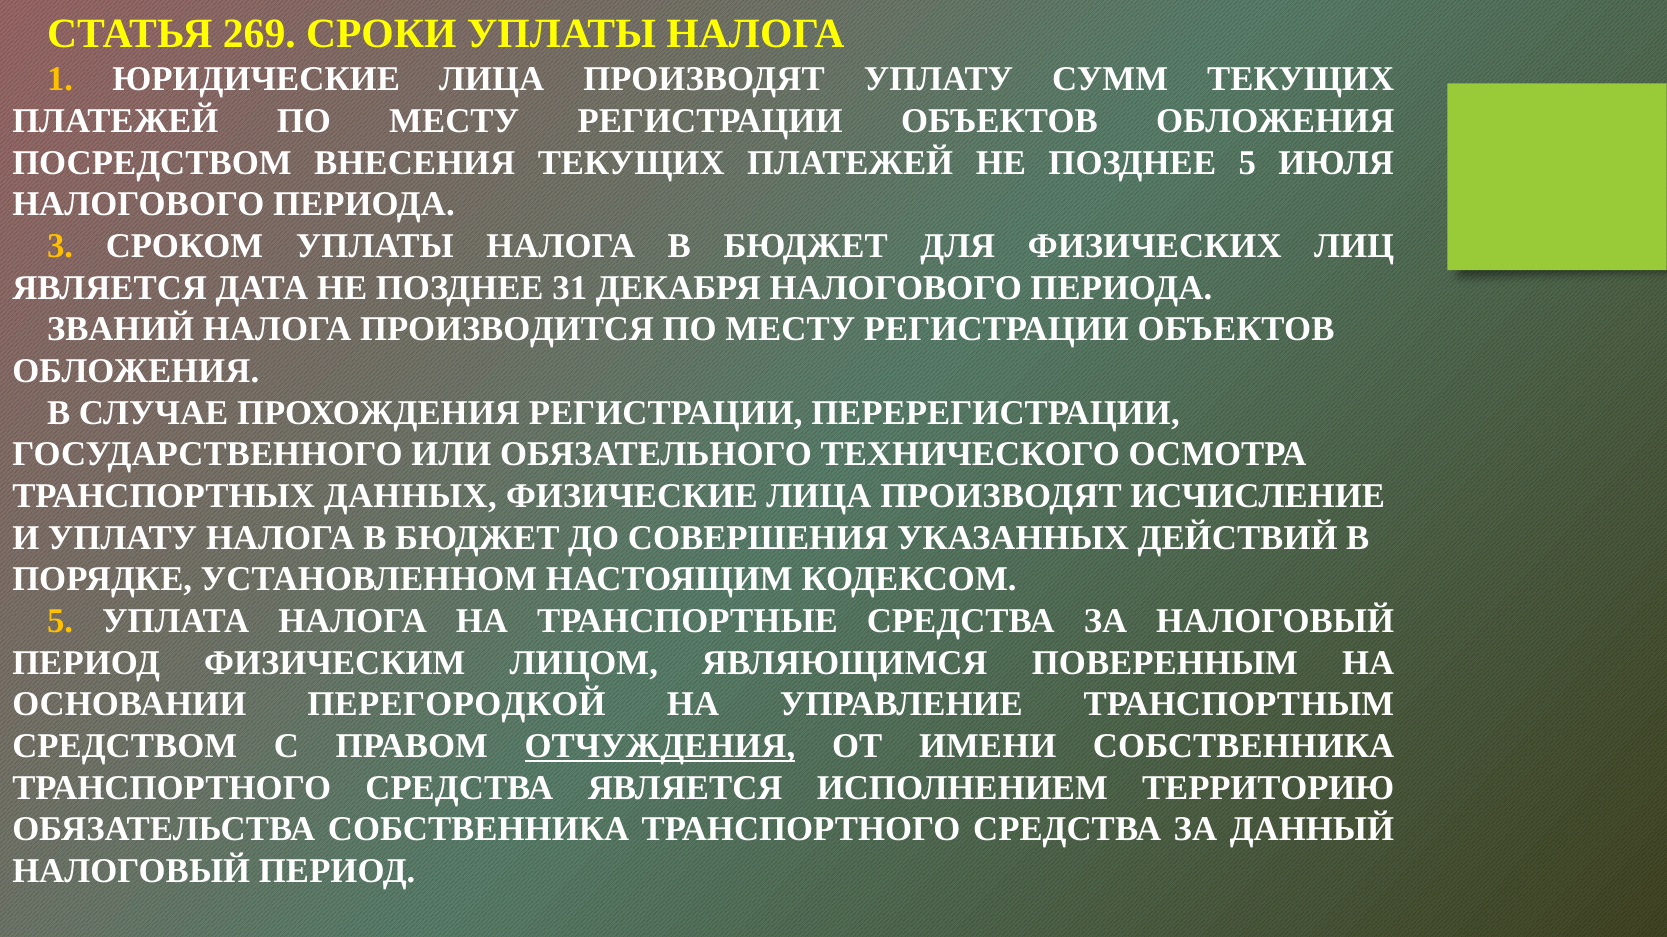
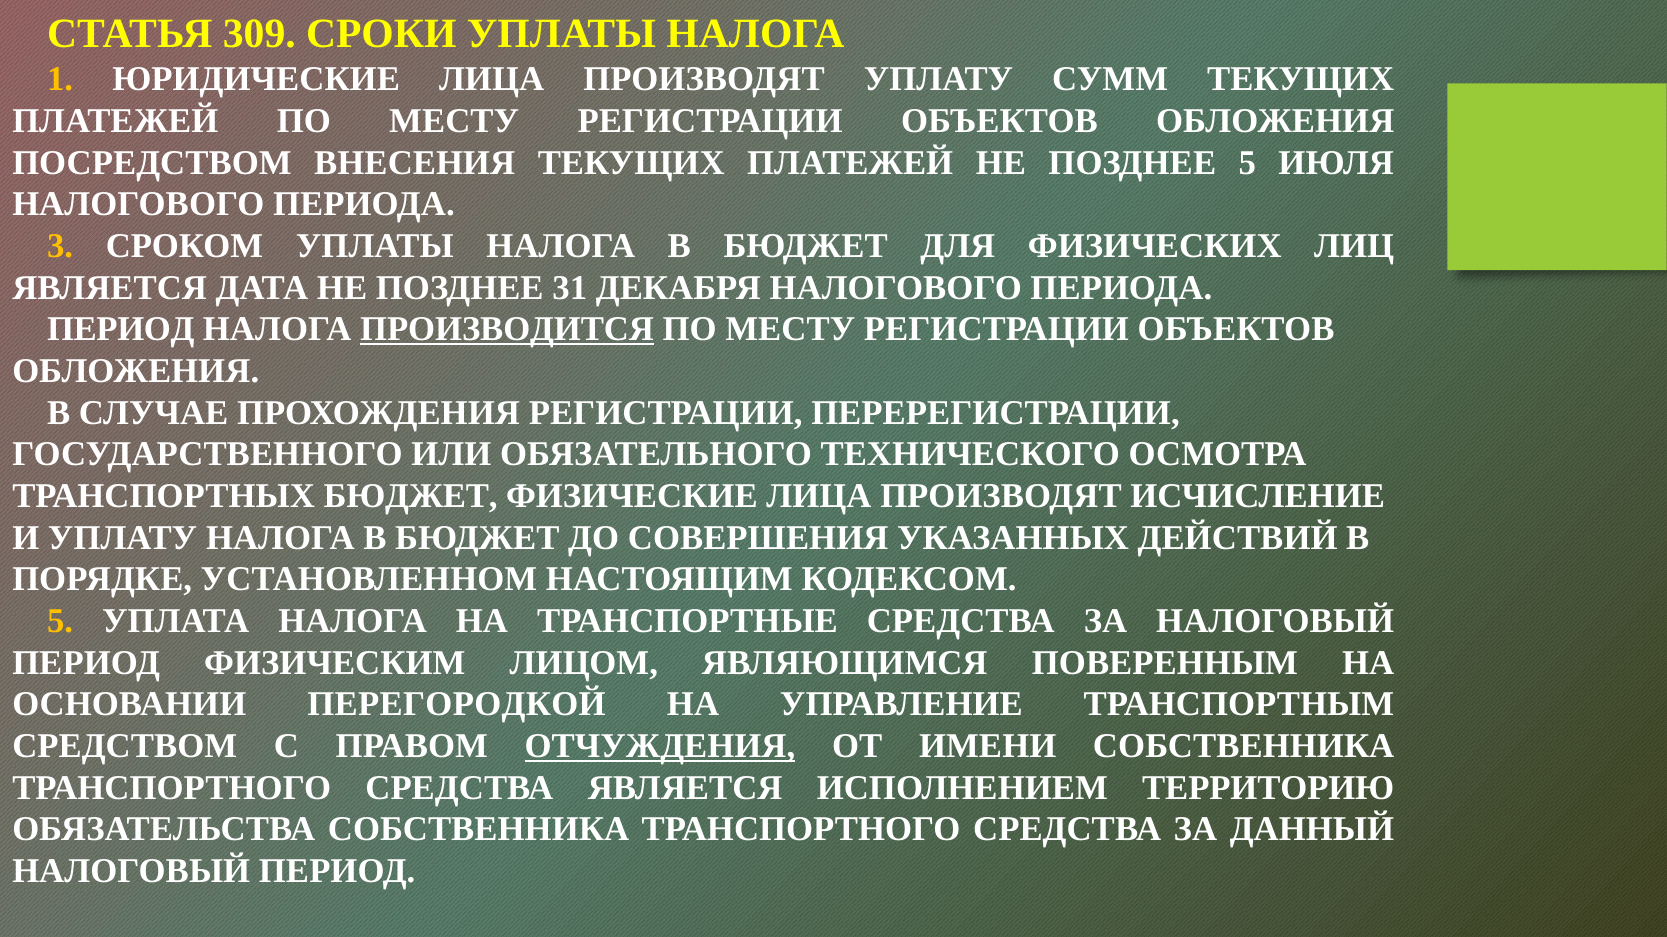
269: 269 -> 309
ЗВАНИЙ at (121, 330): ЗВАНИЙ -> ПЕРИОД
ПРОИЗВОДИТСЯ underline: none -> present
ТРАНСПОРТНЫХ ДАННЫХ: ДАННЫХ -> БЮДЖЕТ
